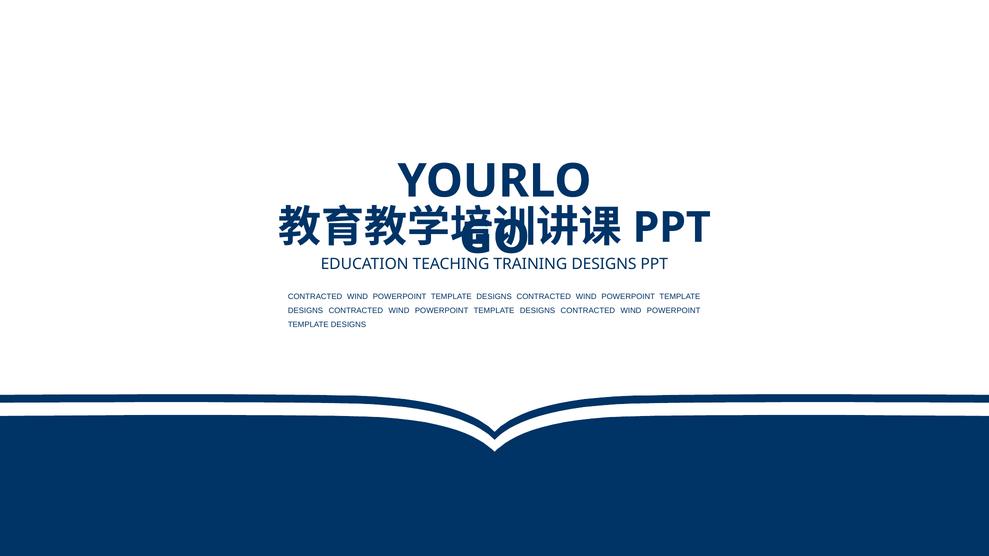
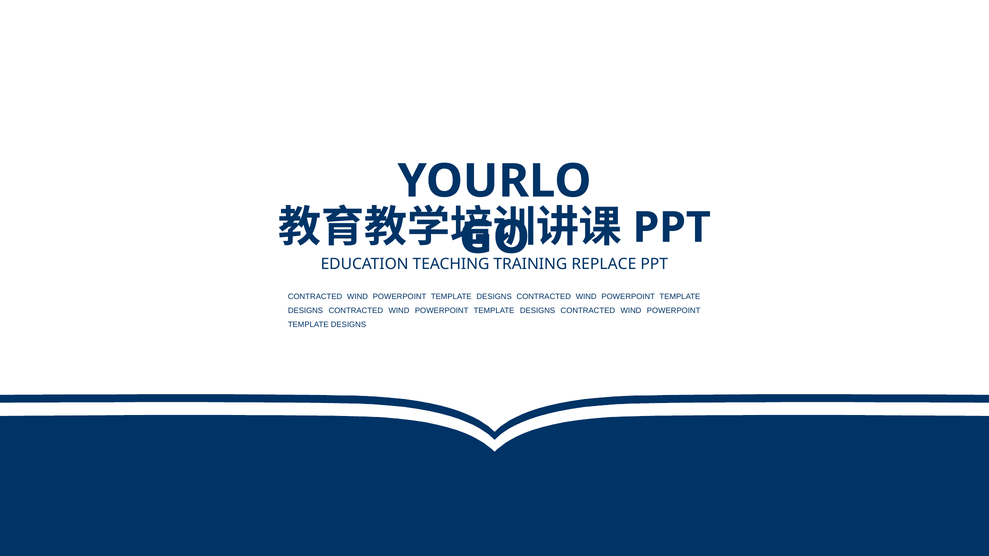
DESIGNS at (604, 264): DESIGNS -> REPLACE
